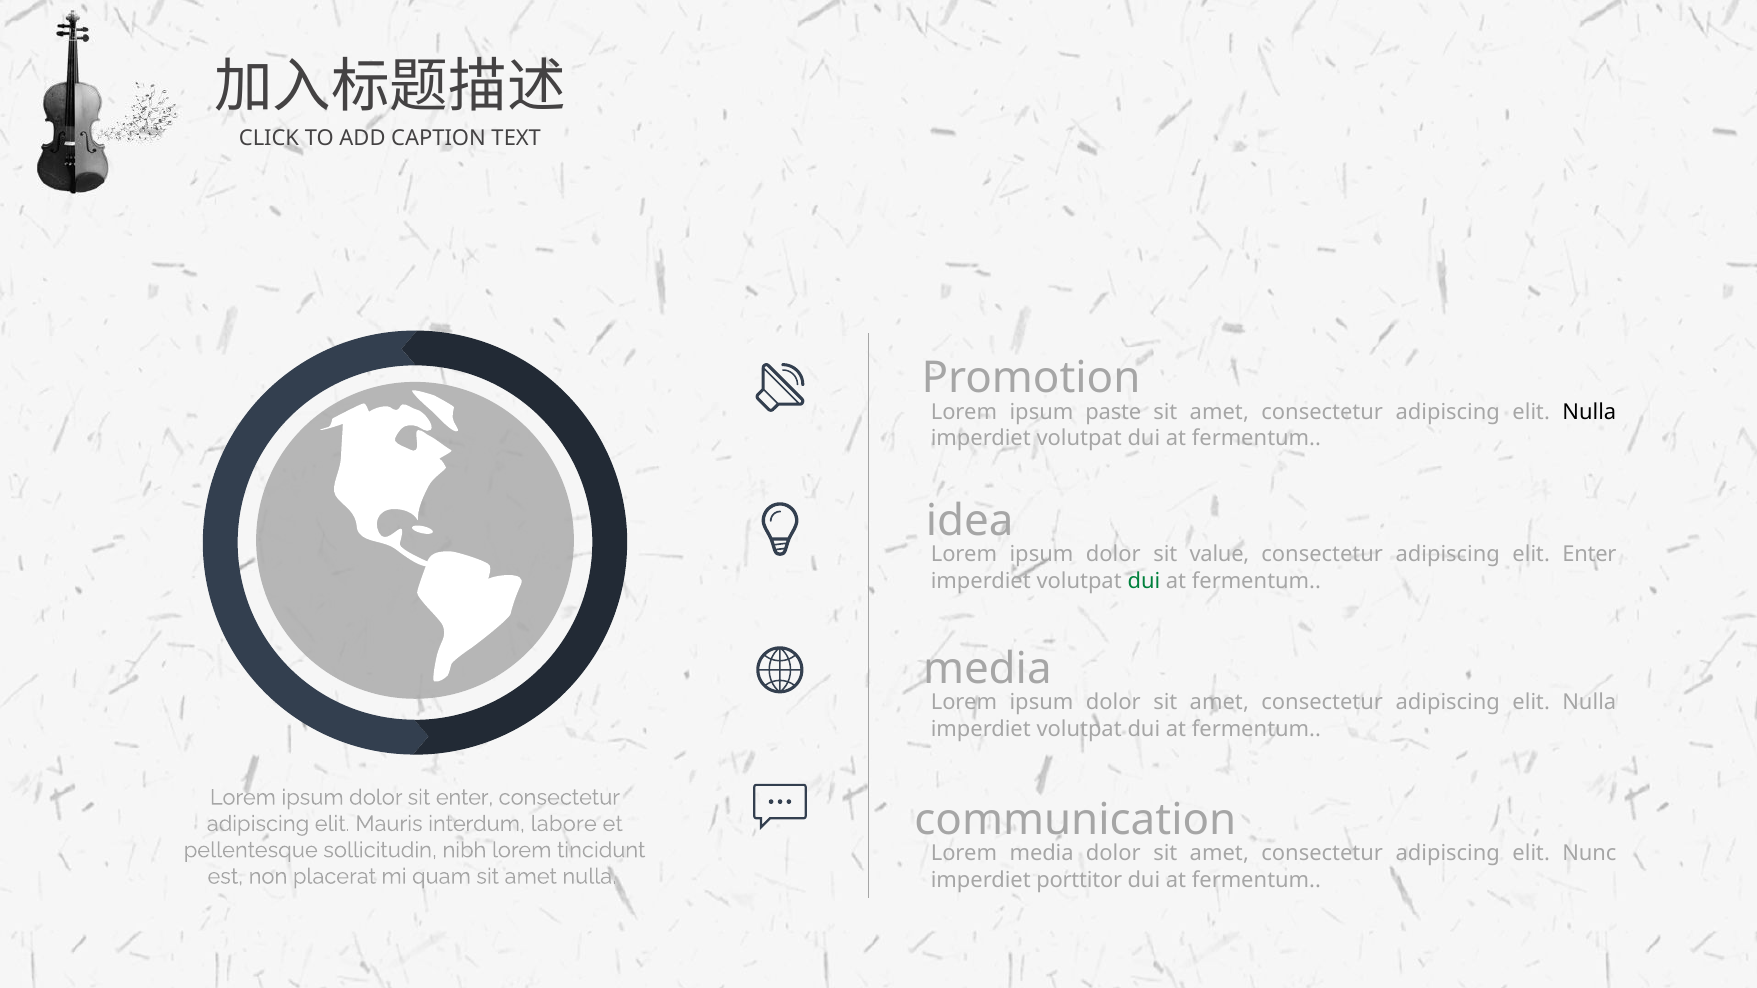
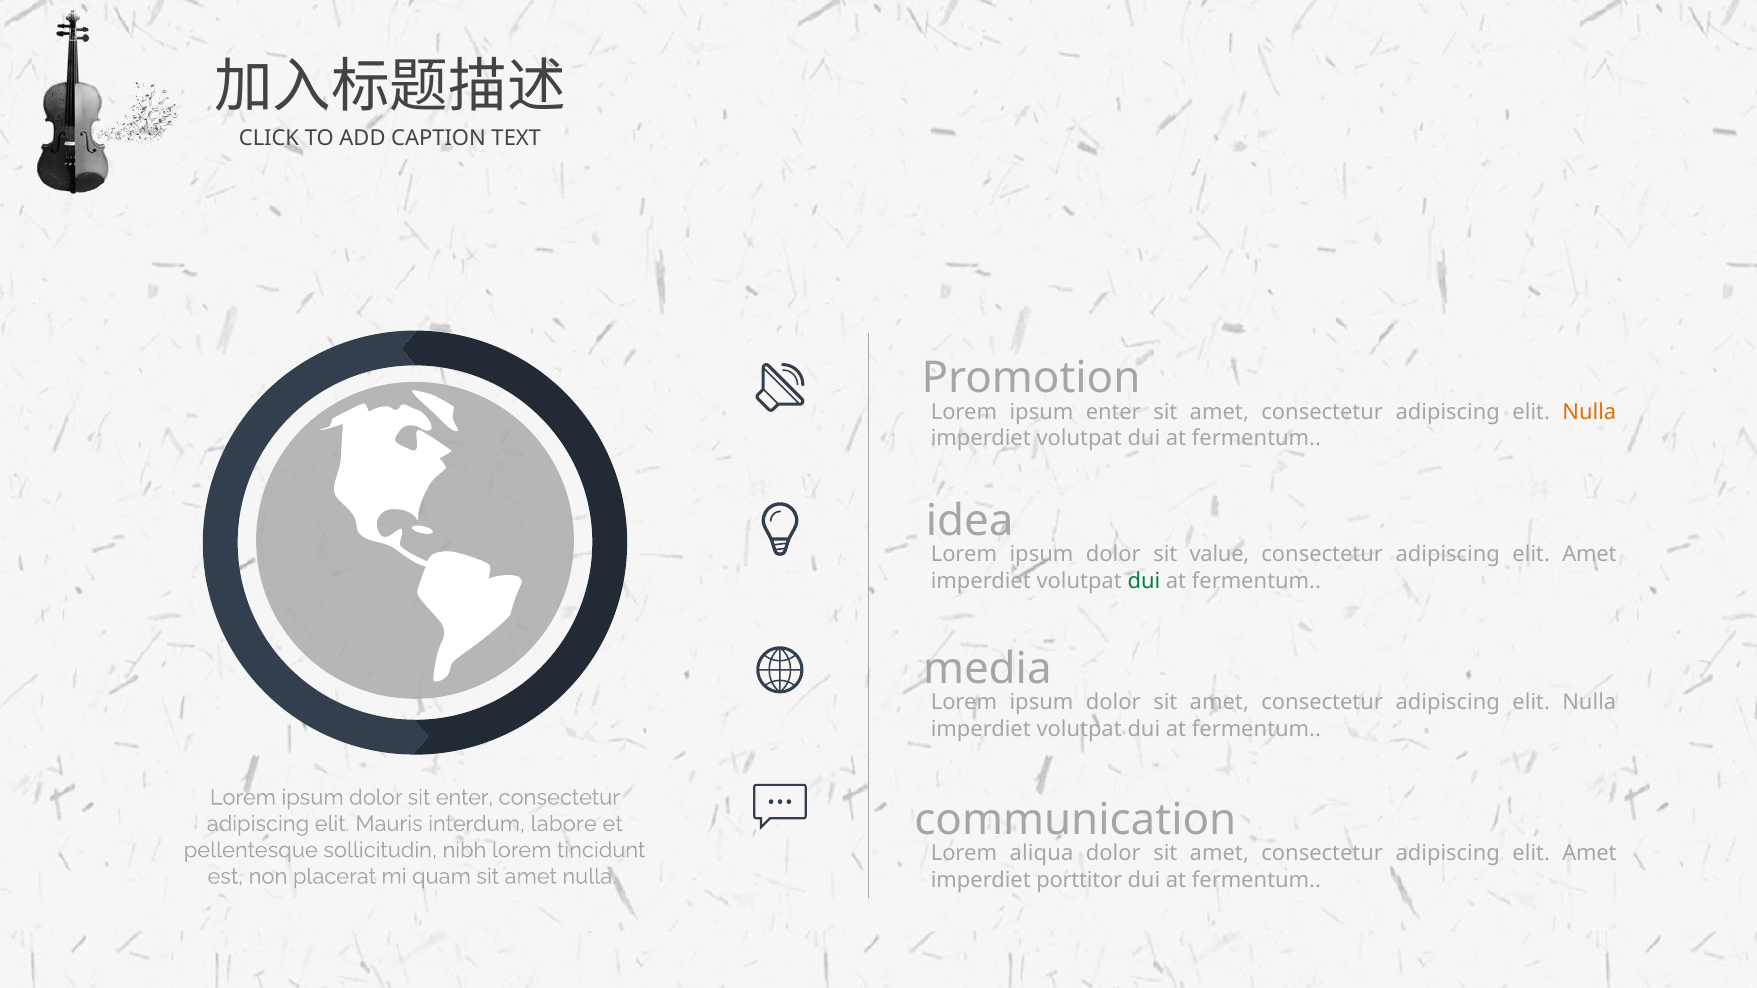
ipsum paste: paste -> enter
Nulla at (1589, 412) colour: black -> orange
Enter at (1589, 555): Enter -> Amet
Lorem media: media -> aliqua
Nunc at (1589, 854): Nunc -> Amet
